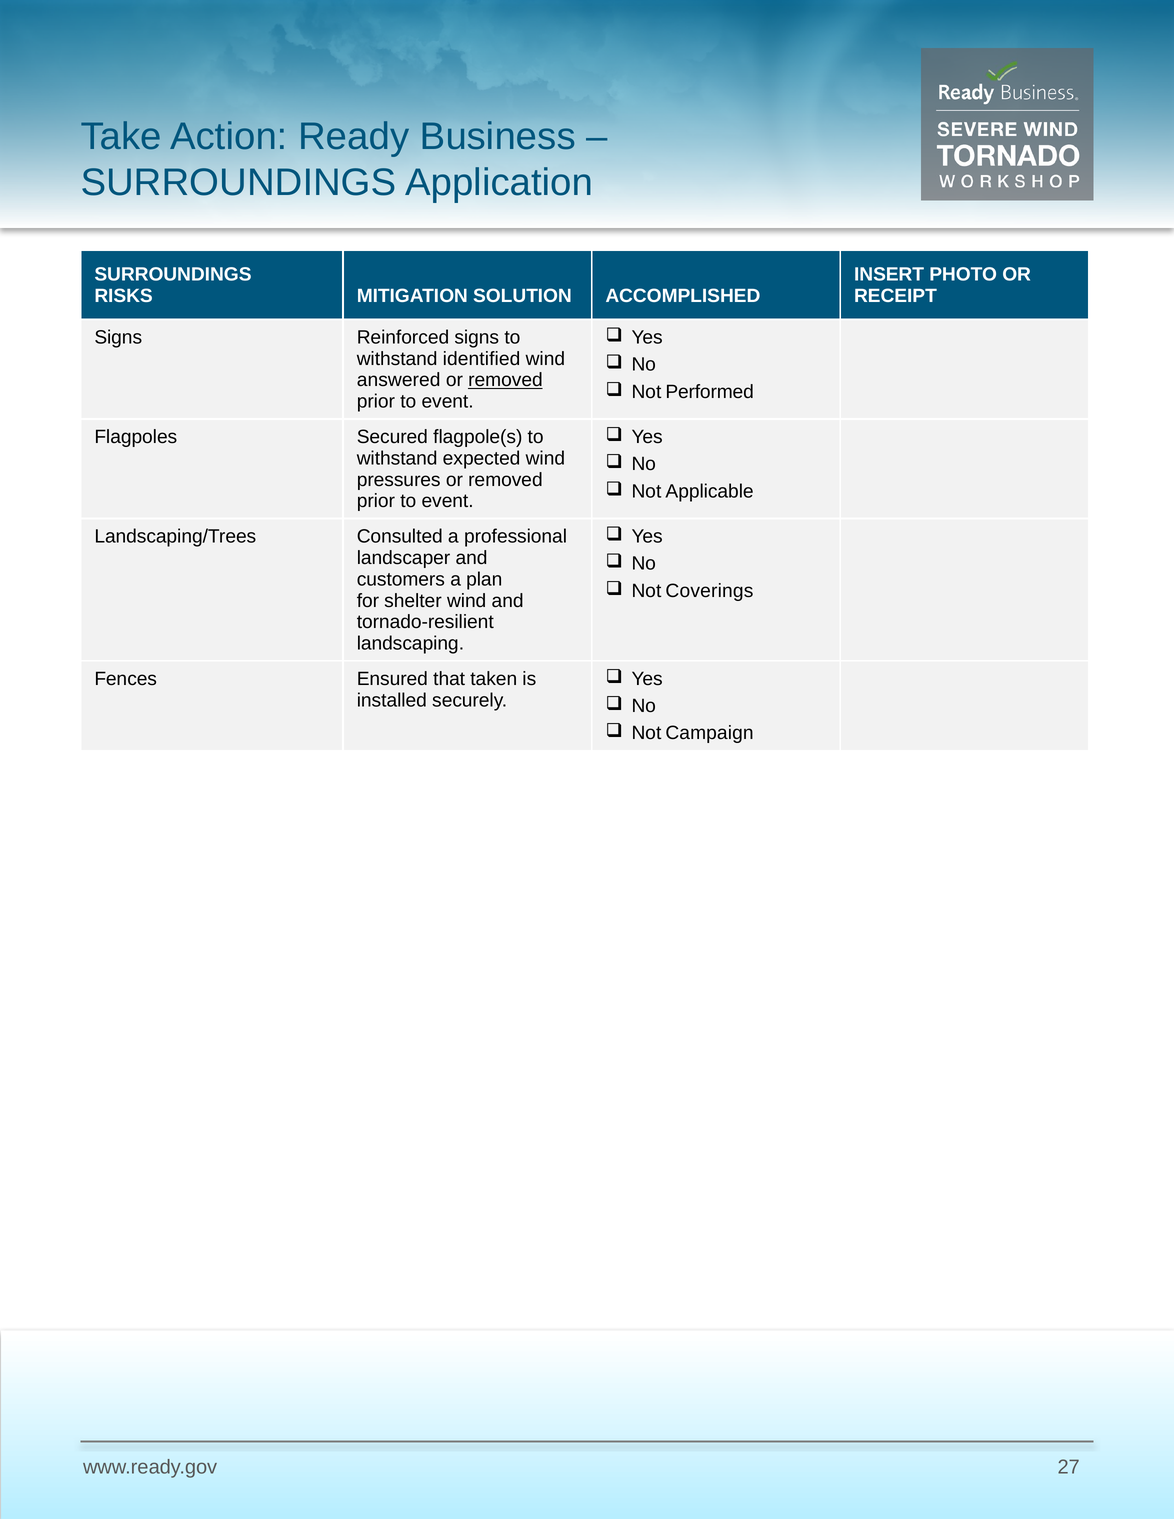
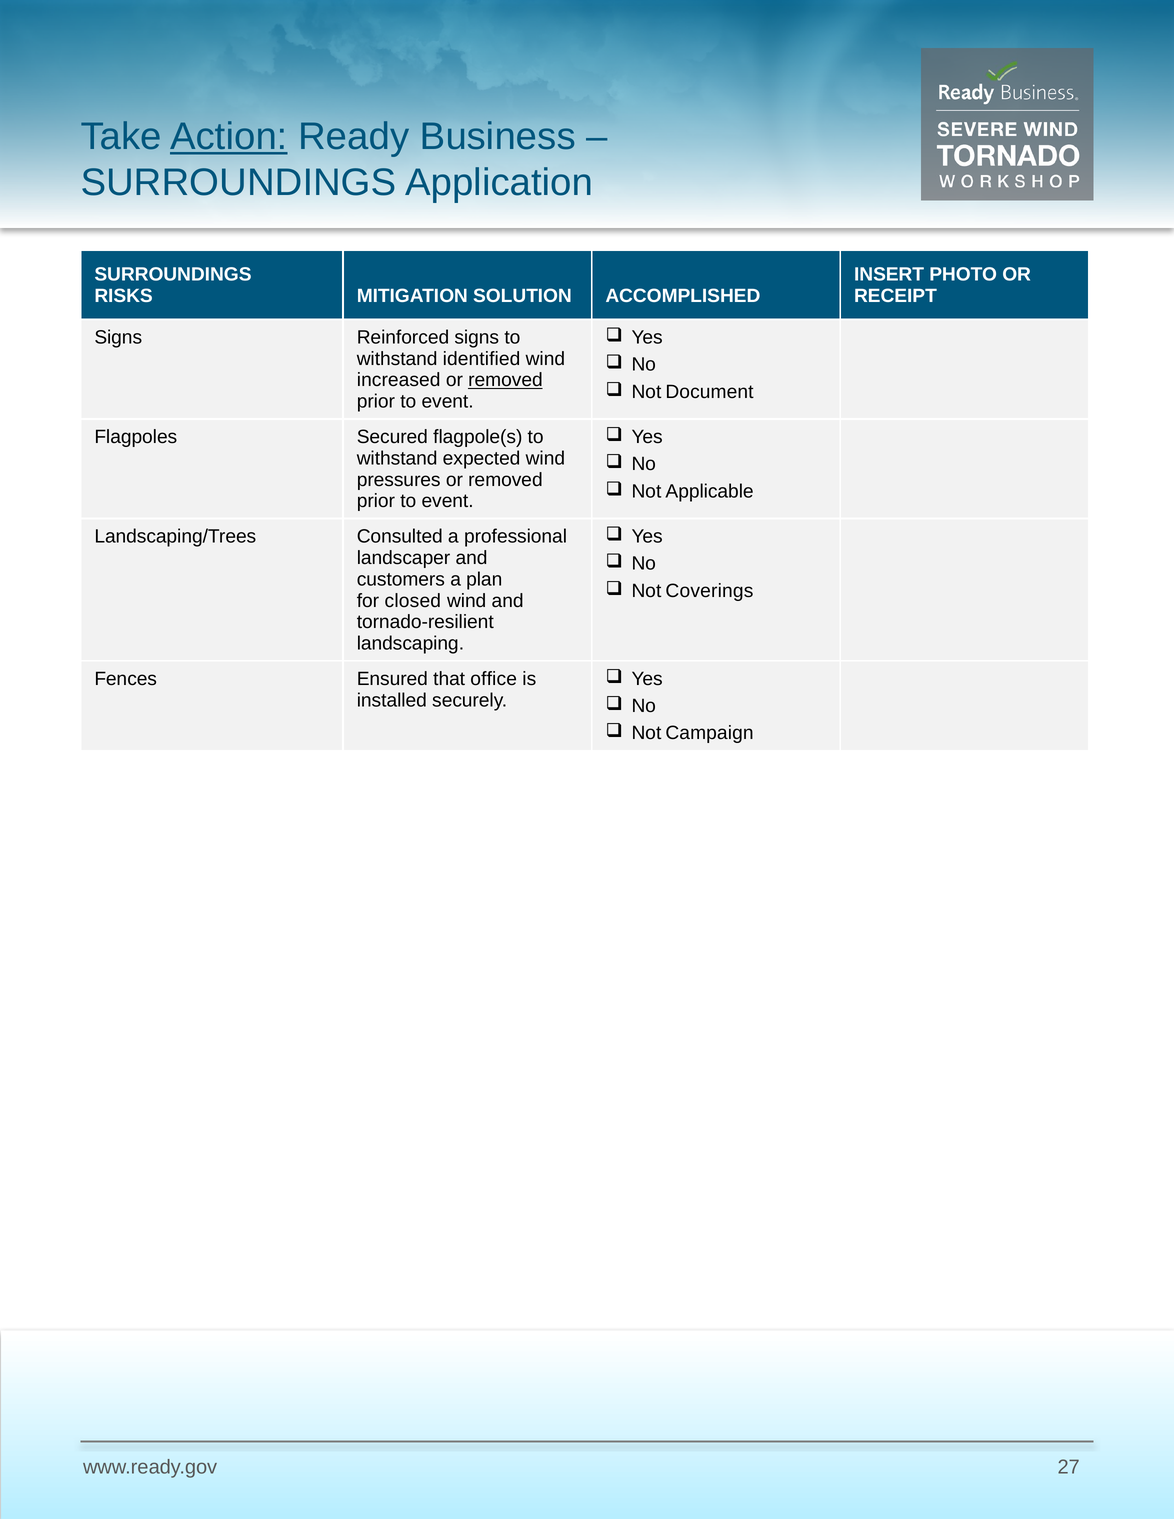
Action underline: none -> present
answered: answered -> increased
Performed: Performed -> Document
shelter: shelter -> closed
taken: taken -> office
